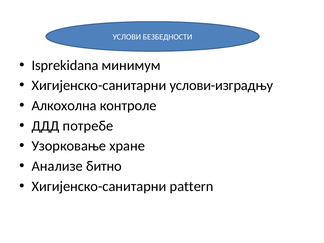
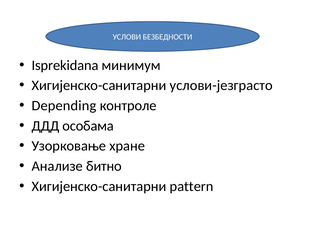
услови-изградњу: услови-изградњу -> услови-језграсто
Алкохолна: Алкохолна -> Depending
потребе: потребе -> особама
